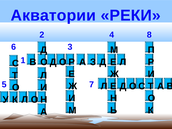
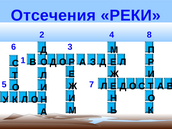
Акватории: Акватории -> Отсечения
